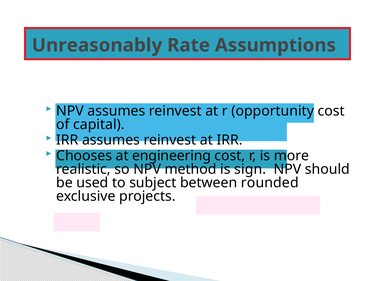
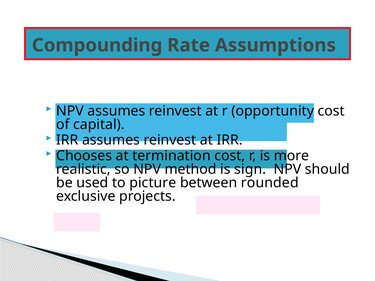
Unreasonably: Unreasonably -> Compounding
engineering: engineering -> termination
subject: subject -> picture
